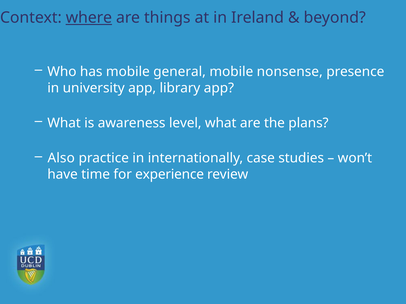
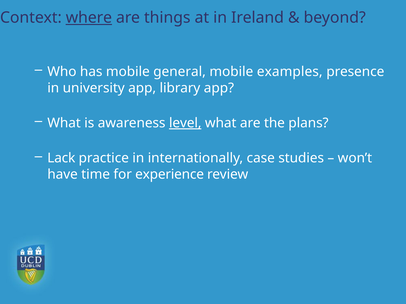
nonsense: nonsense -> examples
level underline: none -> present
Also: Also -> Lack
